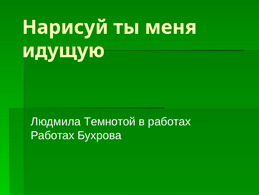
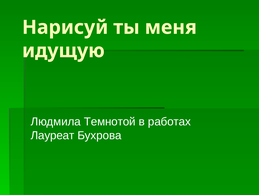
Работах at (53, 135): Работах -> Лауреат
